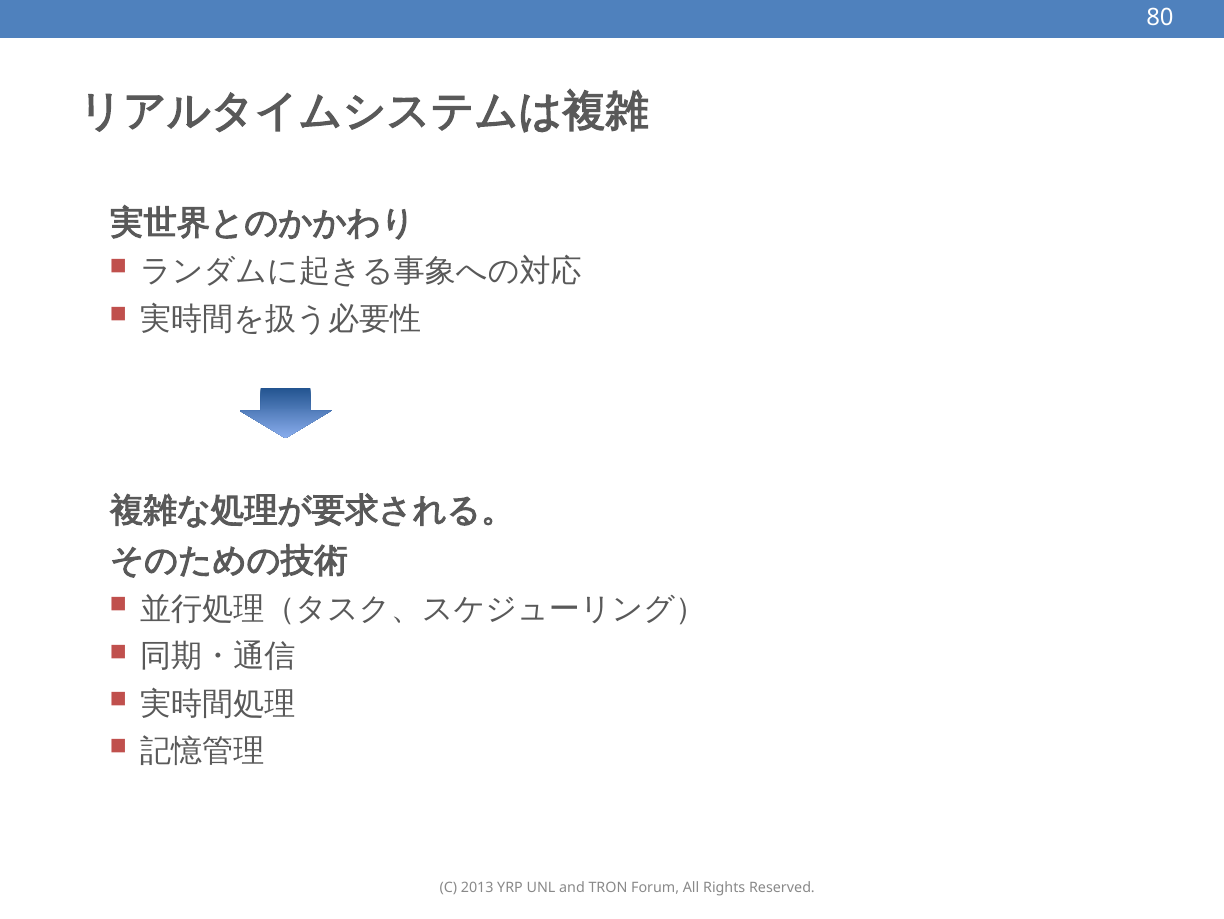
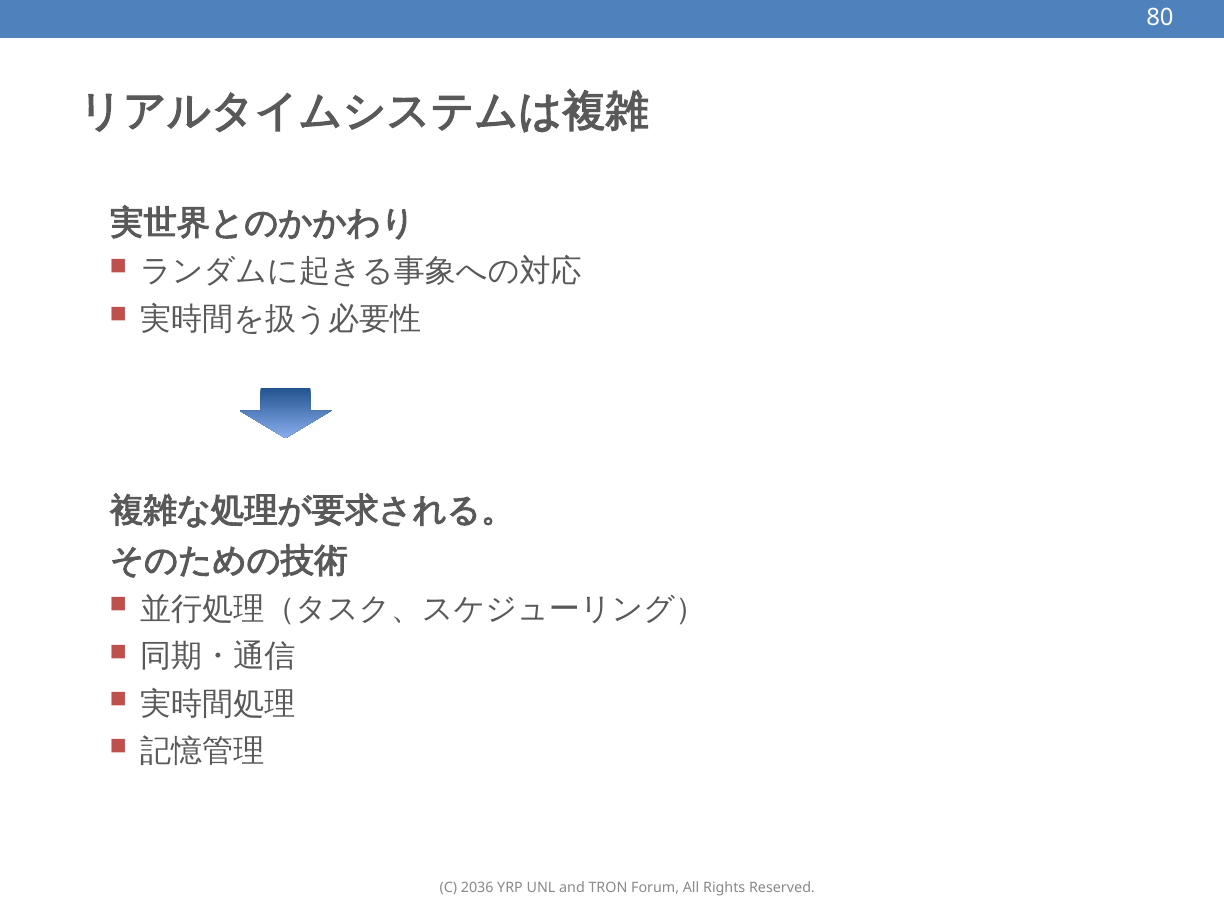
2013: 2013 -> 2036
